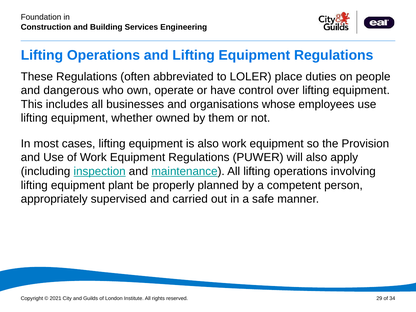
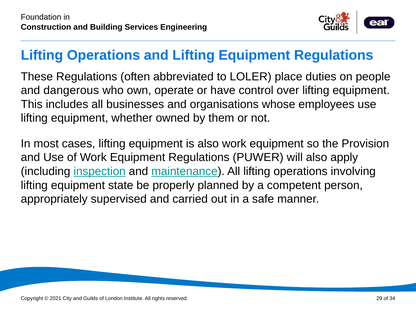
plant: plant -> state
